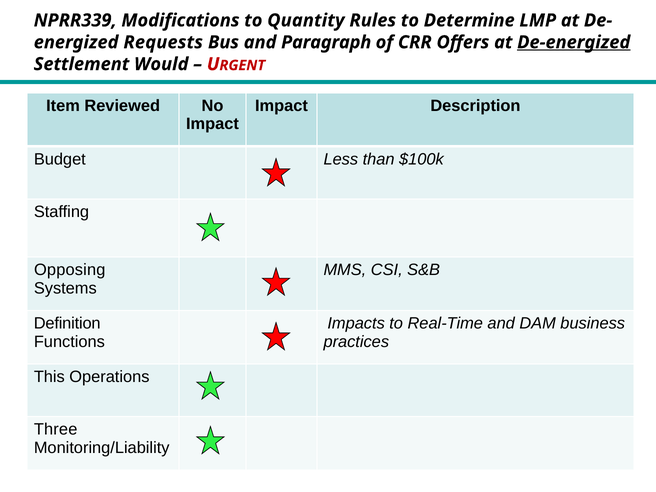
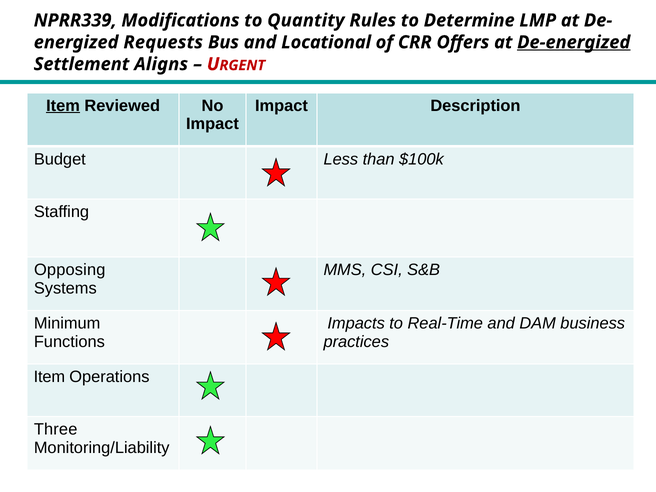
Paragraph: Paragraph -> Locational
Would: Would -> Aligns
Item at (63, 106) underline: none -> present
Definition: Definition -> Minimum
This at (49, 377): This -> Item
